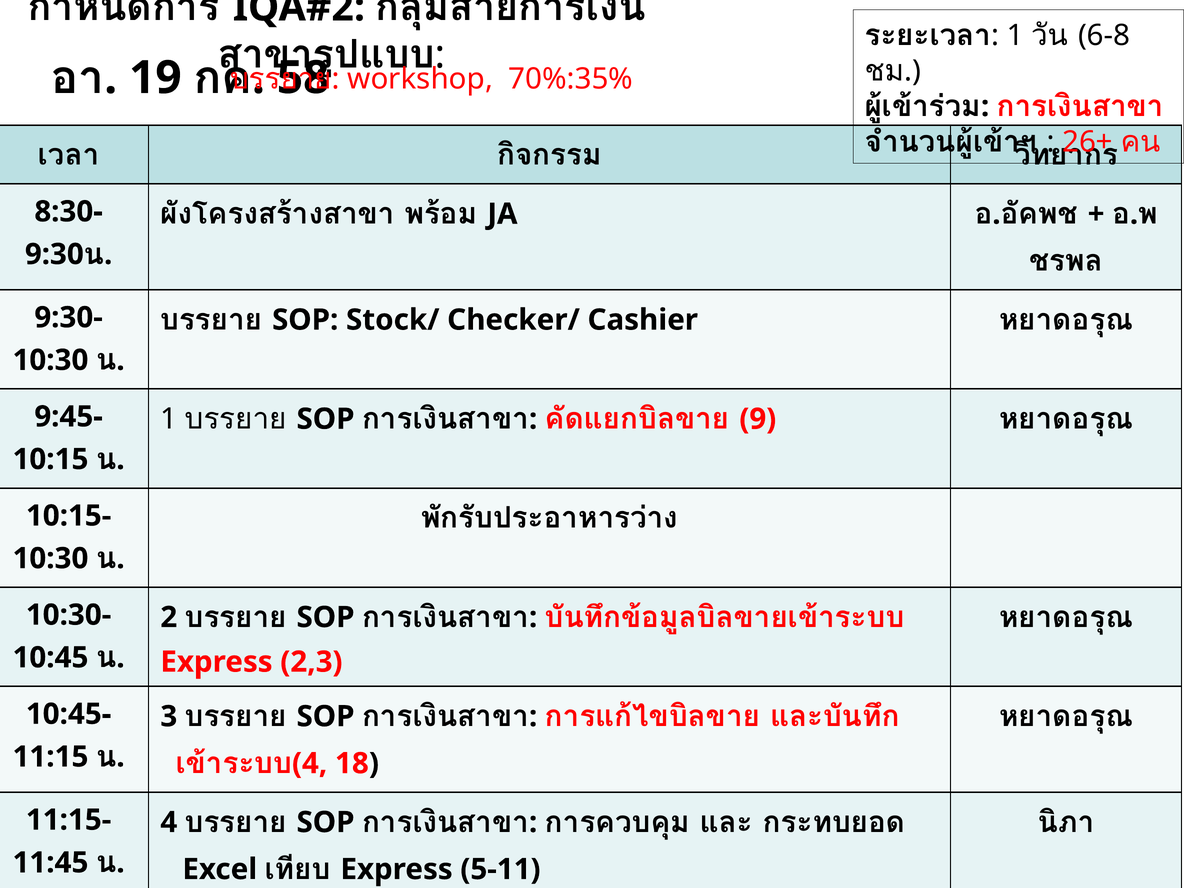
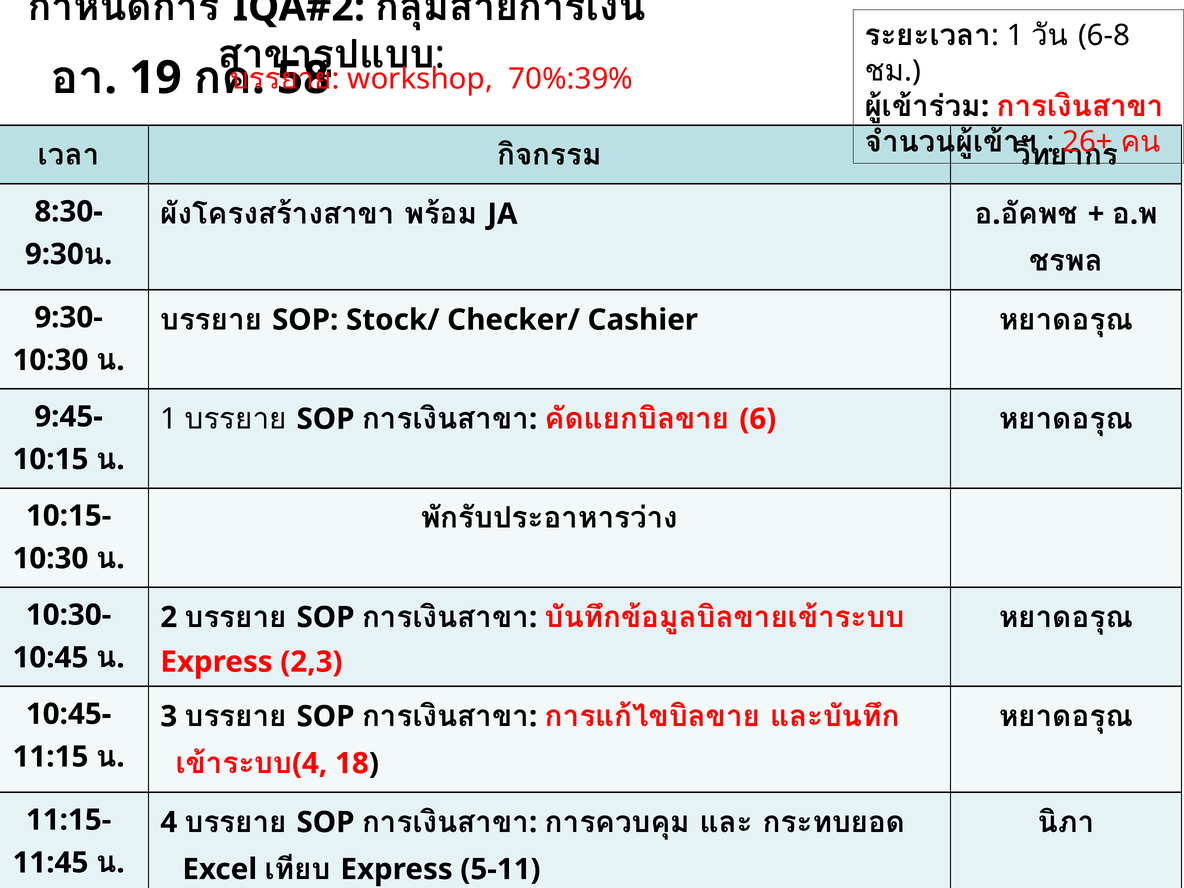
70%:35%: 70%:35% -> 70%:39%
9 at (758, 419): 9 -> 6
